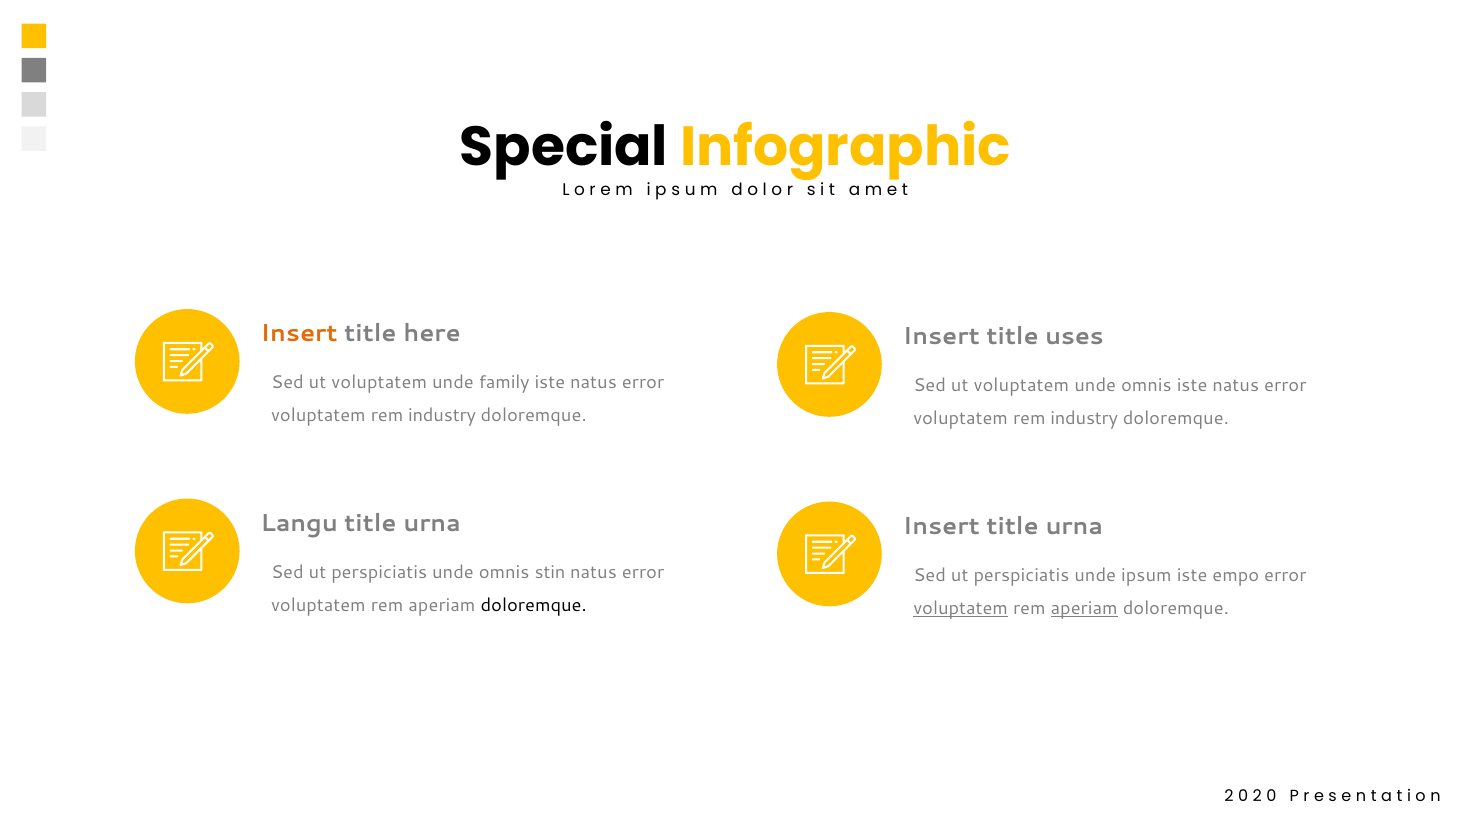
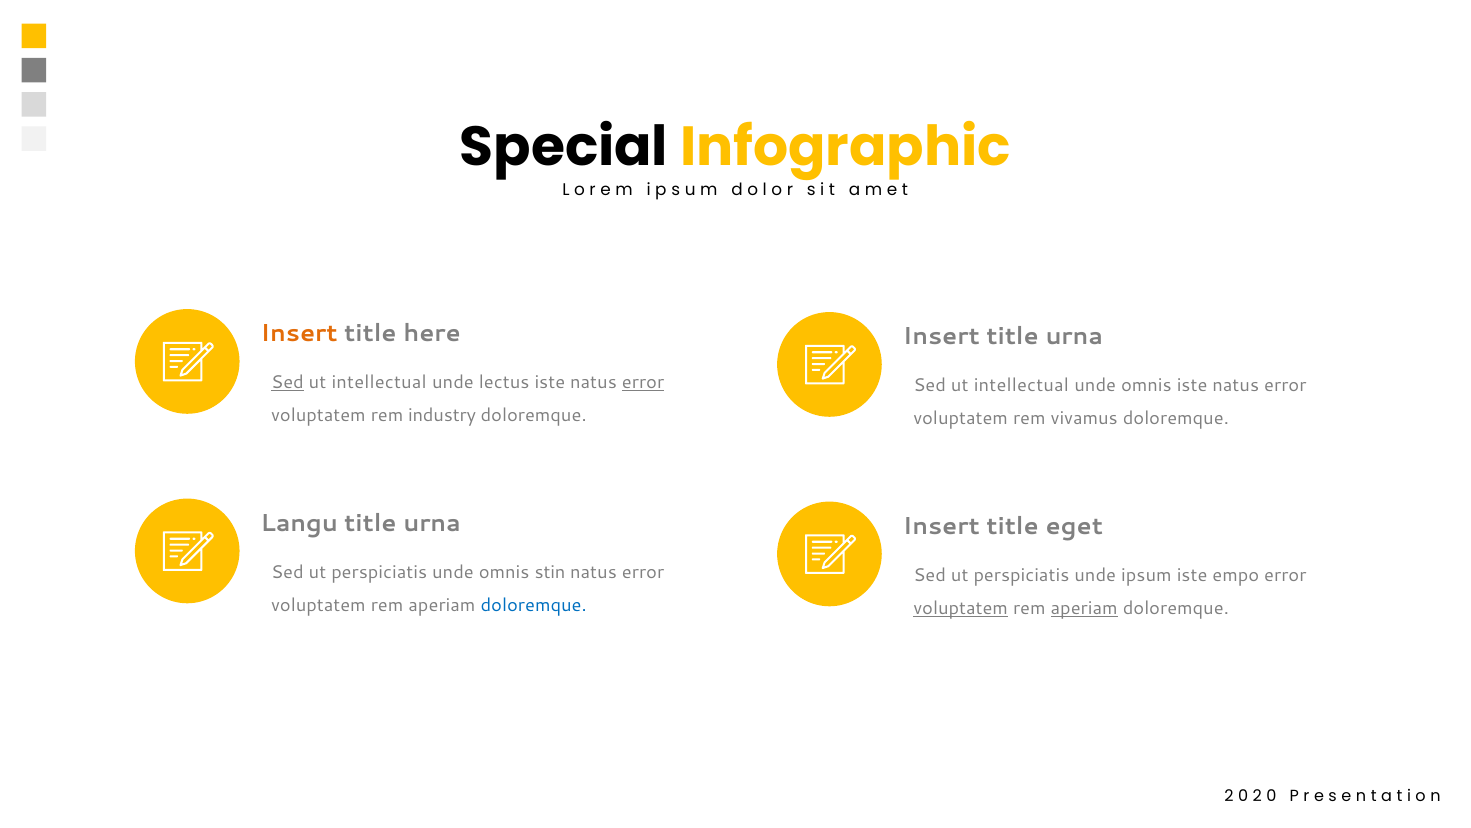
Insert title uses: uses -> urna
Sed at (287, 382) underline: none -> present
voluptatem at (379, 382): voluptatem -> intellectual
family: family -> lectus
error at (643, 382) underline: none -> present
voluptatem at (1021, 385): voluptatem -> intellectual
industry at (1084, 418): industry -> vivamus
Insert title urna: urna -> eget
doloremque at (534, 605) colour: black -> blue
